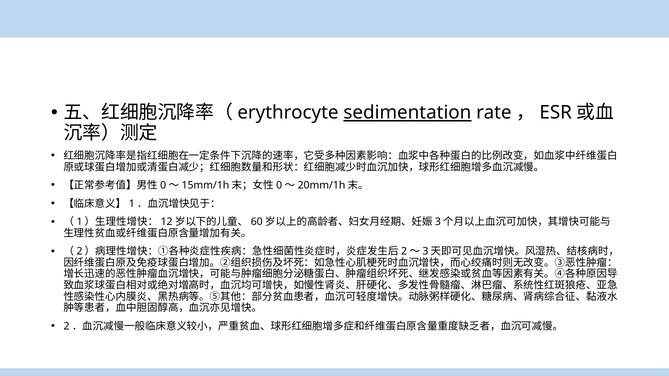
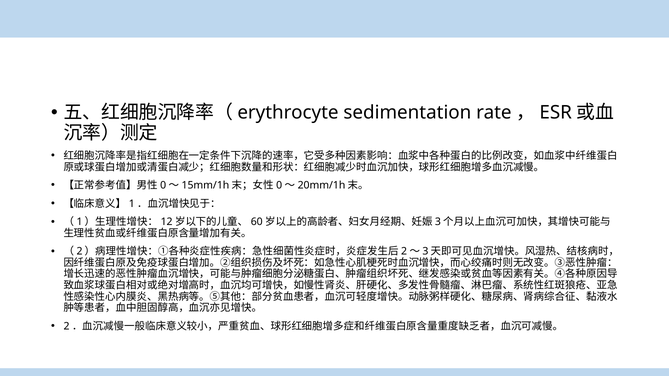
sedimentation underline: present -> none
